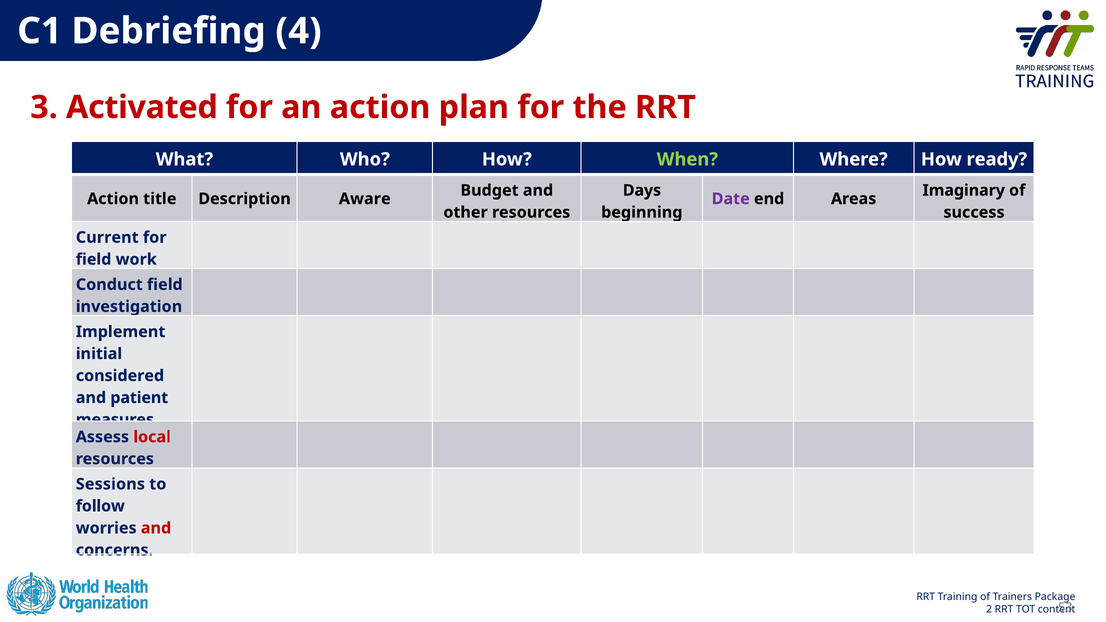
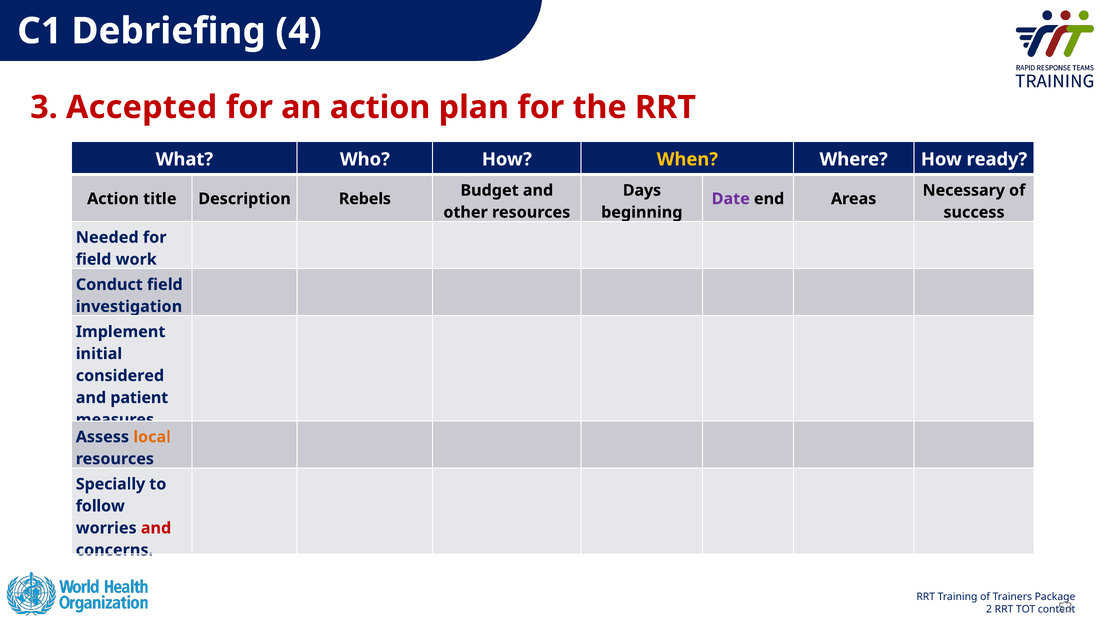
Activated: Activated -> Accepted
When colour: light green -> yellow
Imaginary: Imaginary -> Necessary
Aware: Aware -> Rebels
Current: Current -> Needed
local colour: red -> orange
Sessions: Sessions -> Specially
